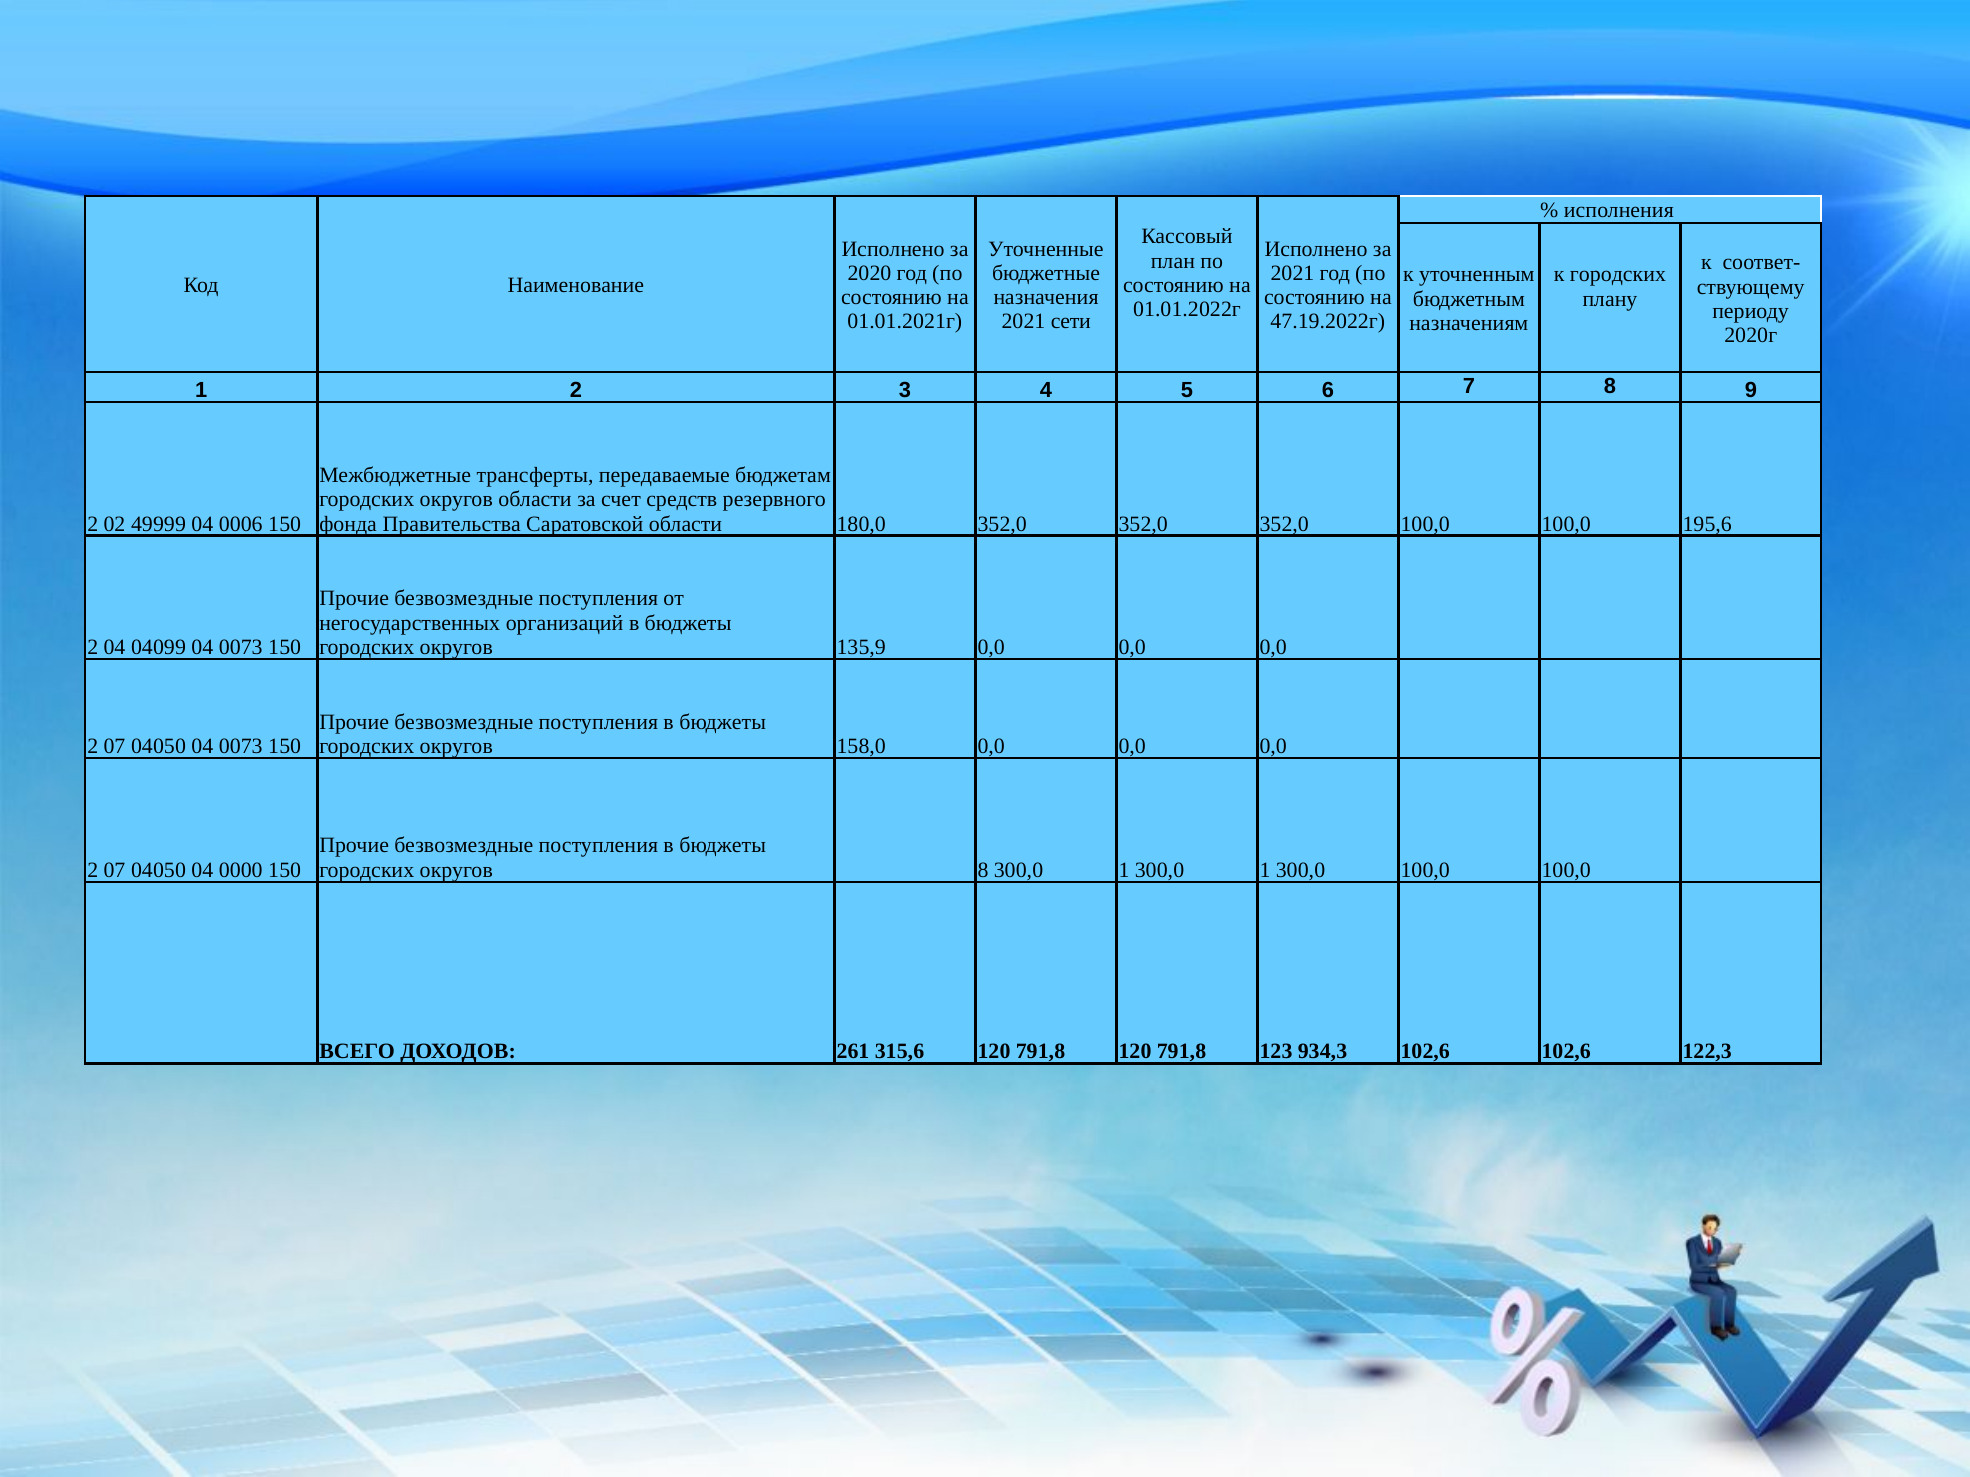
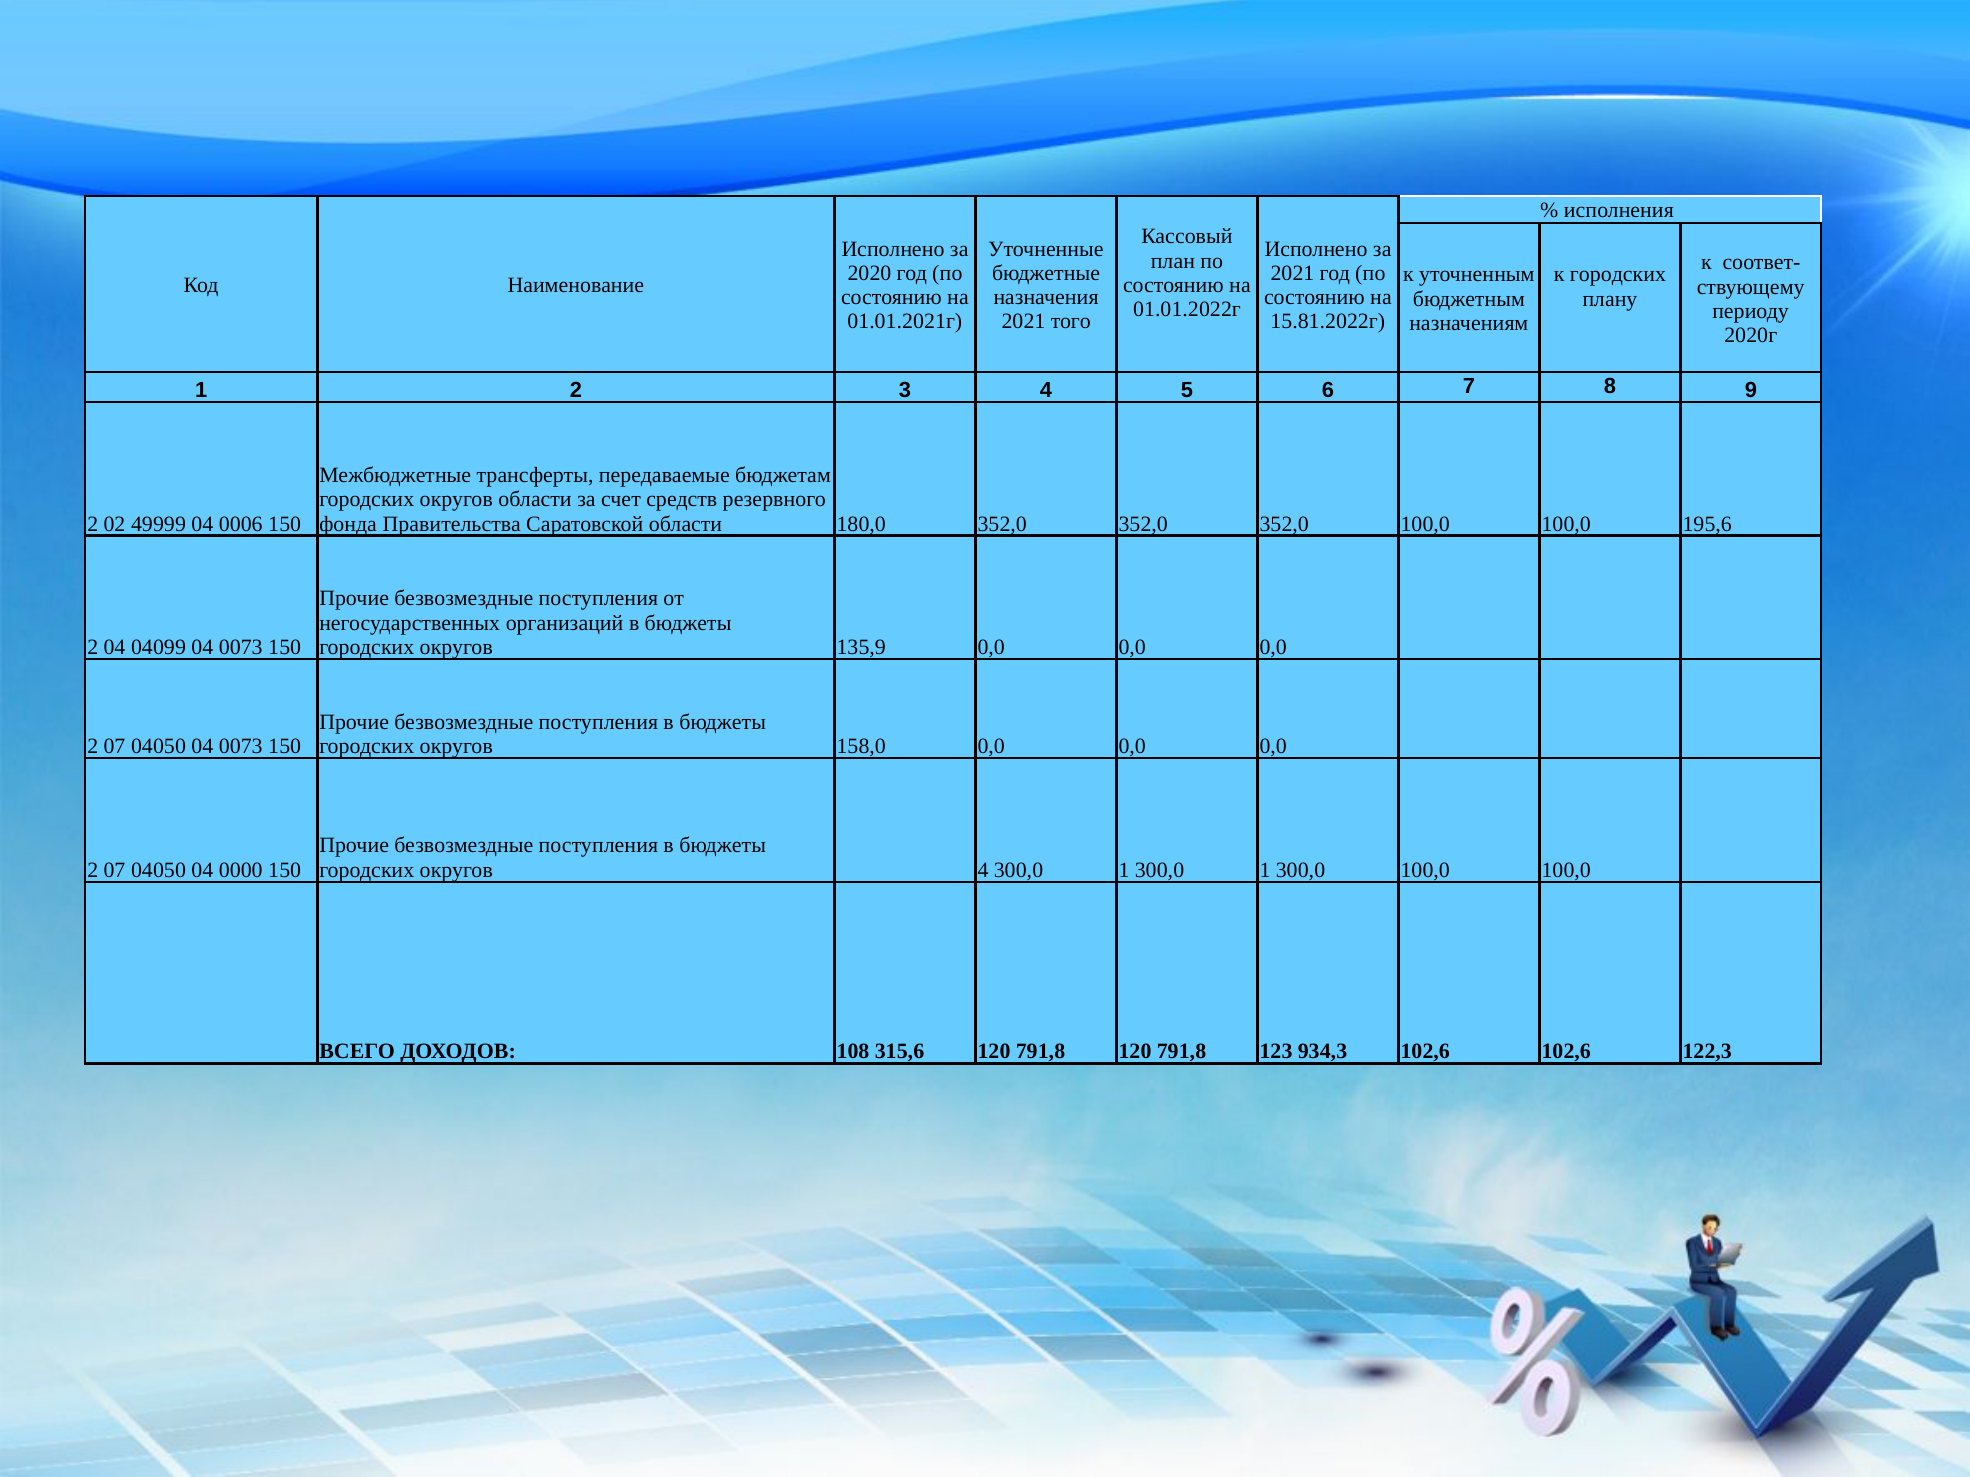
сети: сети -> того
47.19.2022г: 47.19.2022г -> 15.81.2022г
округов 8: 8 -> 4
261: 261 -> 108
